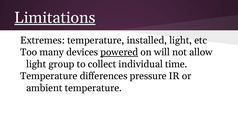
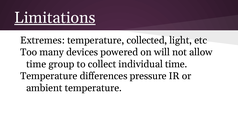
installed: installed -> collected
powered underline: present -> none
light at (36, 64): light -> time
